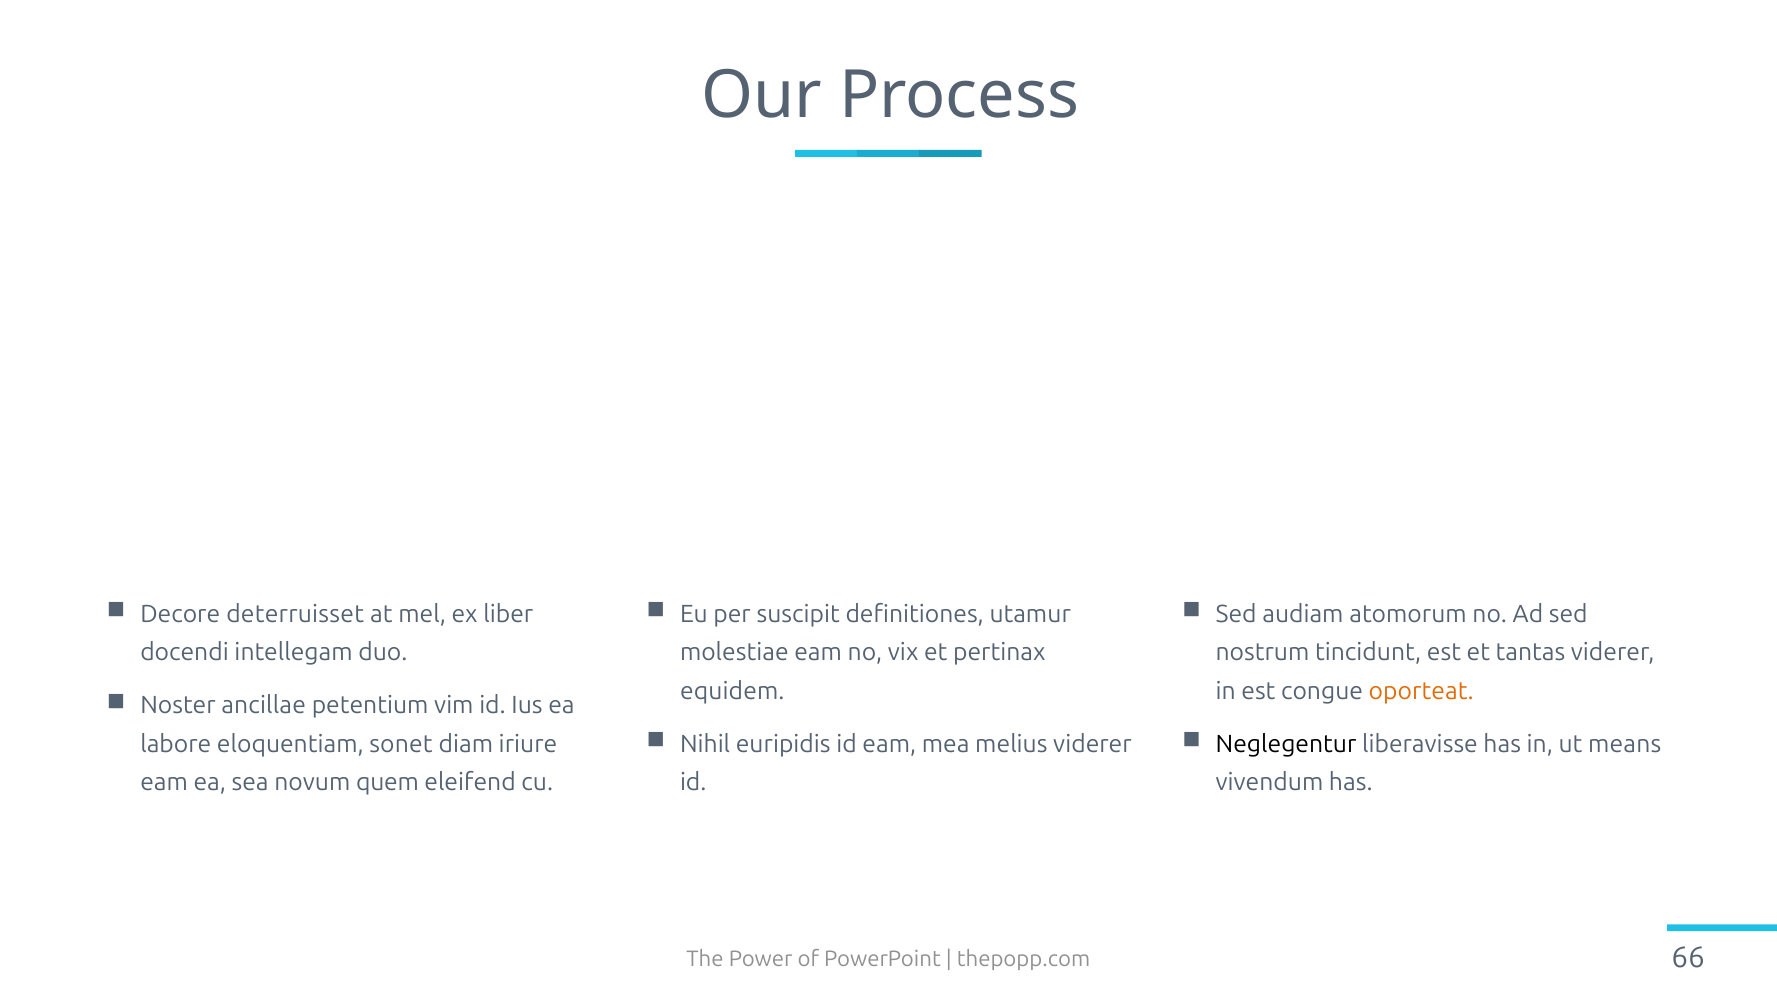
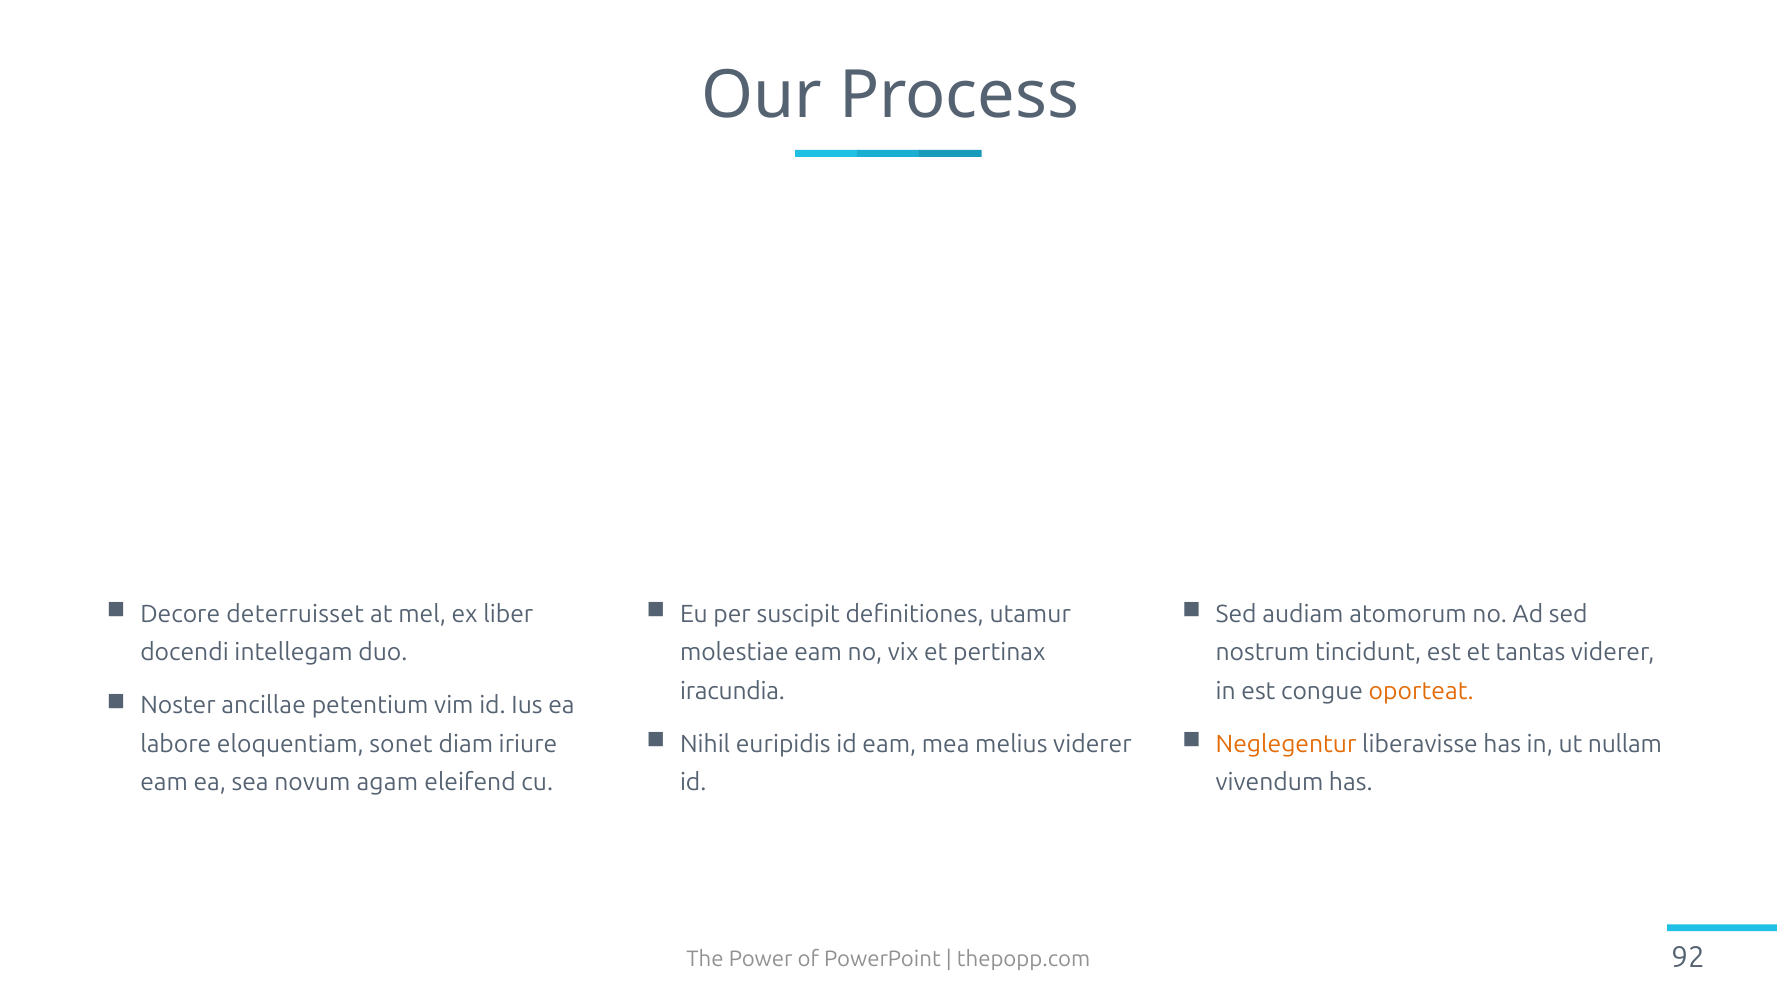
equidem: equidem -> iracundia
Neglegentur colour: black -> orange
means: means -> nullam
quem: quem -> agam
66: 66 -> 92
